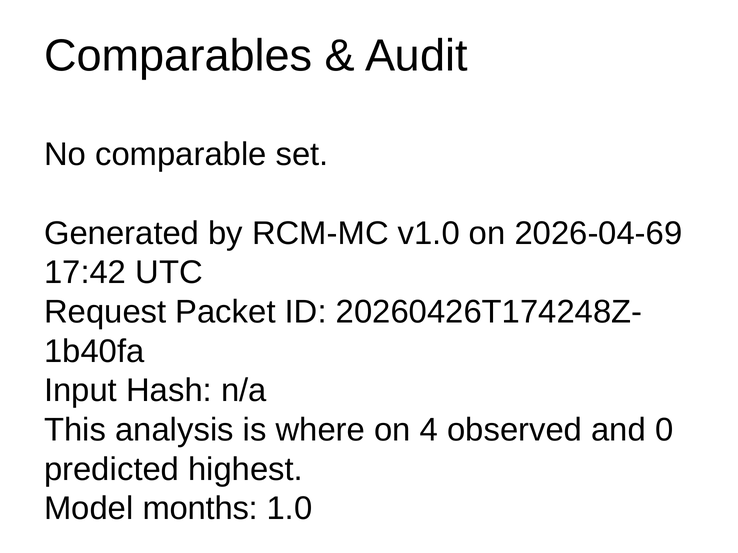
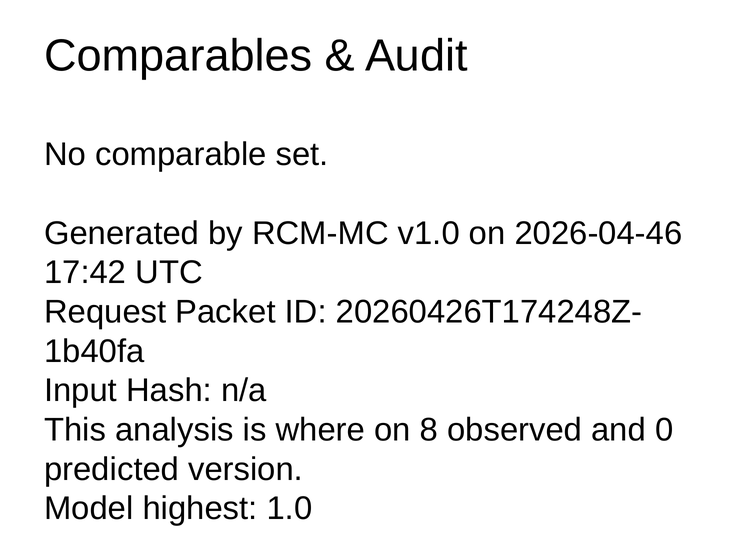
2026-04-69: 2026-04-69 -> 2026-04-46
4: 4 -> 8
highest: highest -> version
months: months -> highest
